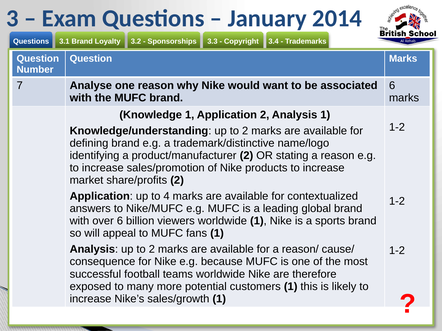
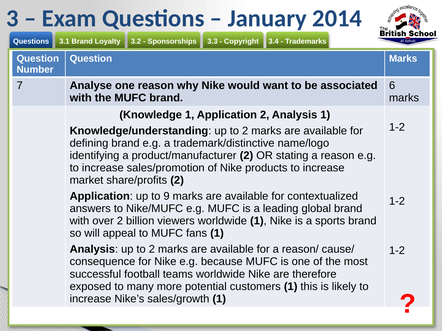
4: 4 -> 9
over 6: 6 -> 2
